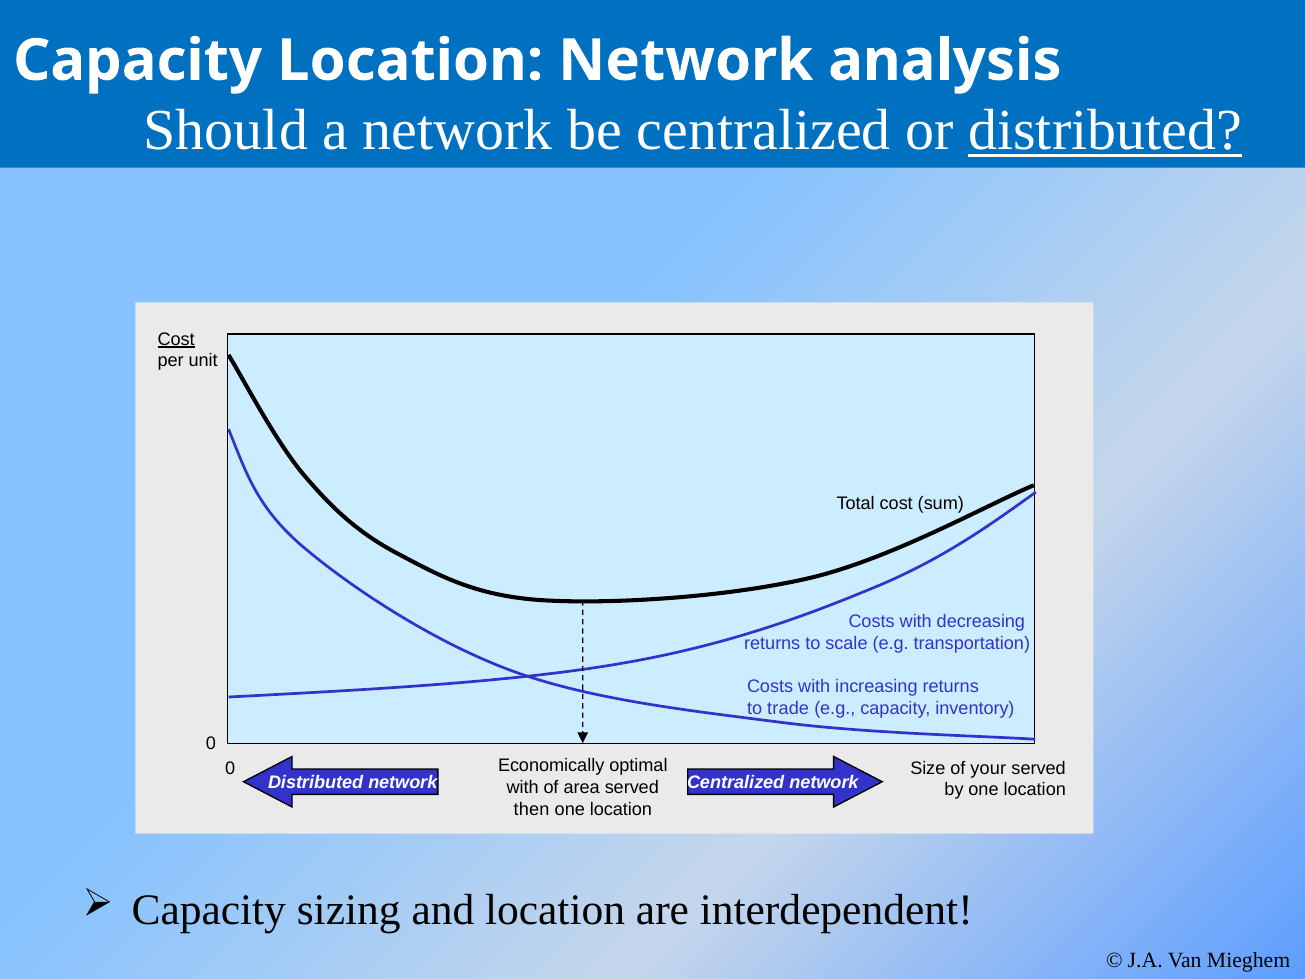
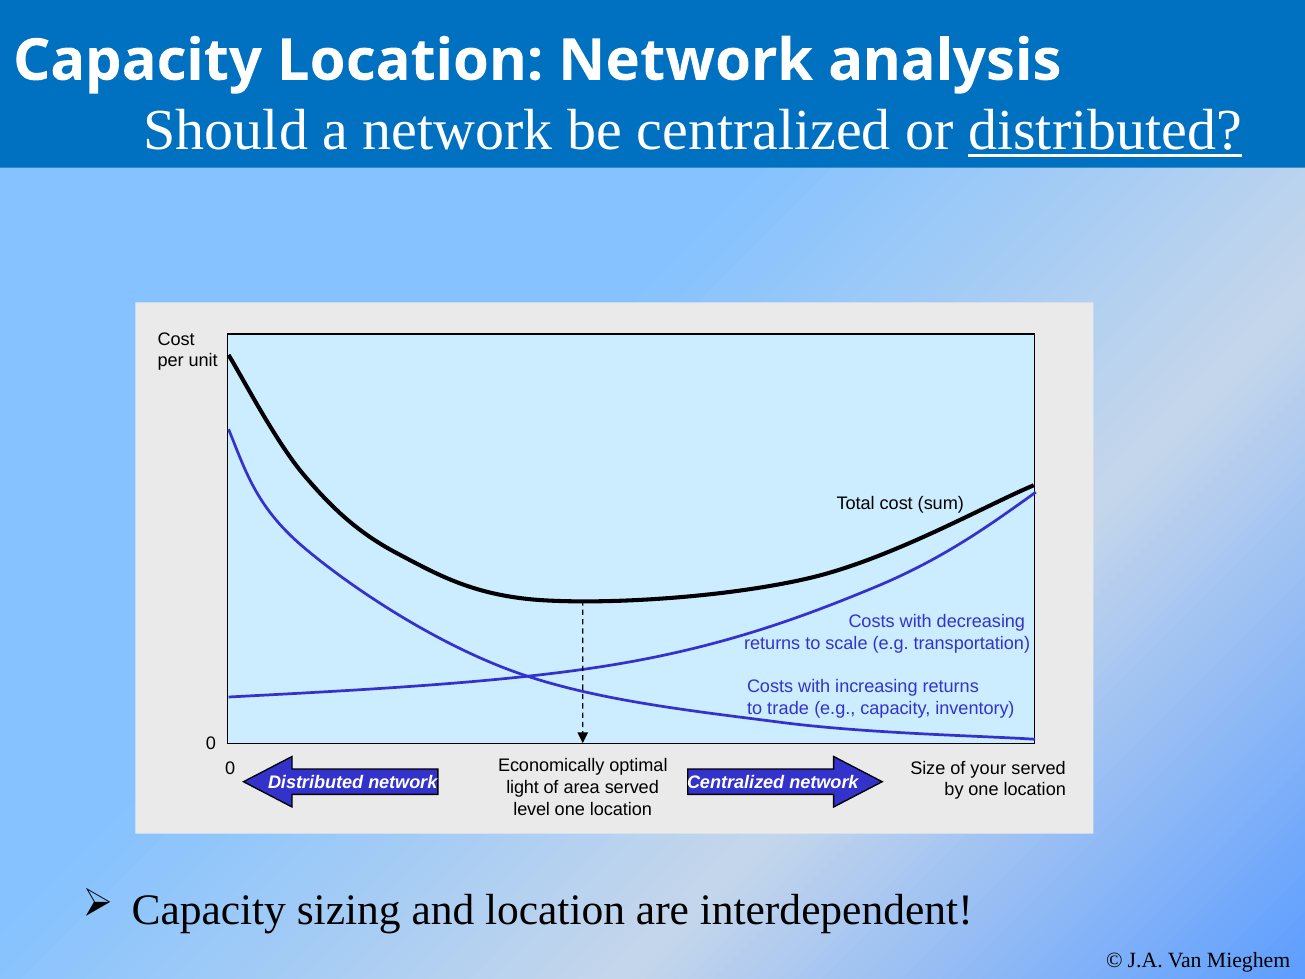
Cost at (176, 339) underline: present -> none
with at (523, 787): with -> light
then: then -> level
